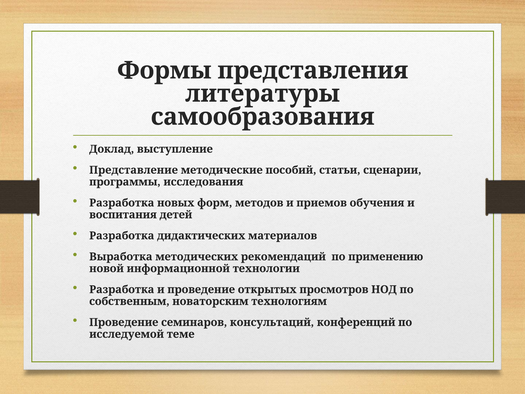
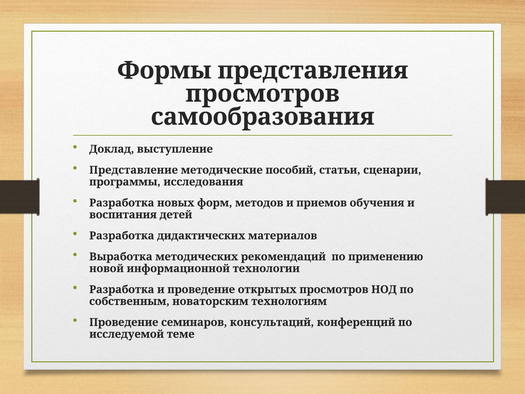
литературы at (263, 94): литературы -> просмотров
